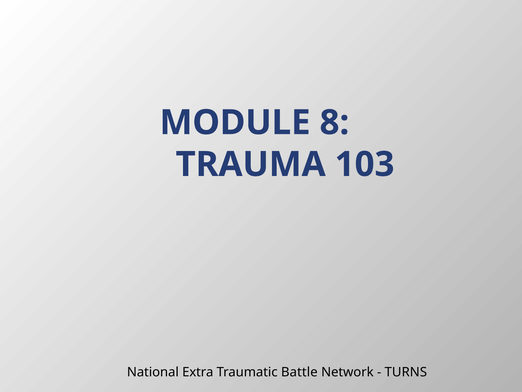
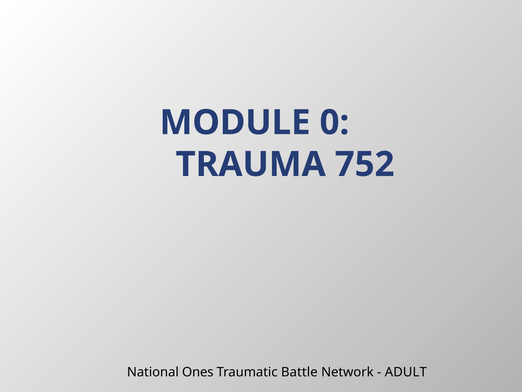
8: 8 -> 0
103: 103 -> 752
Extra: Extra -> Ones
TURNS: TURNS -> ADULT
